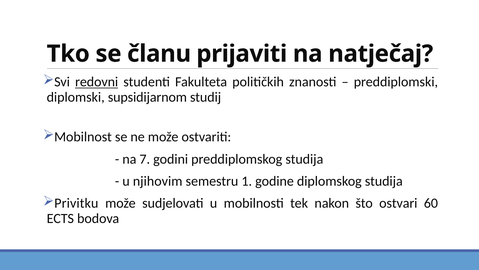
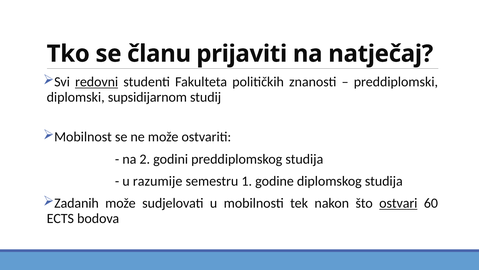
7: 7 -> 2
njihovim: njihovim -> razumije
Privitku: Privitku -> Zadanih
ostvari underline: none -> present
